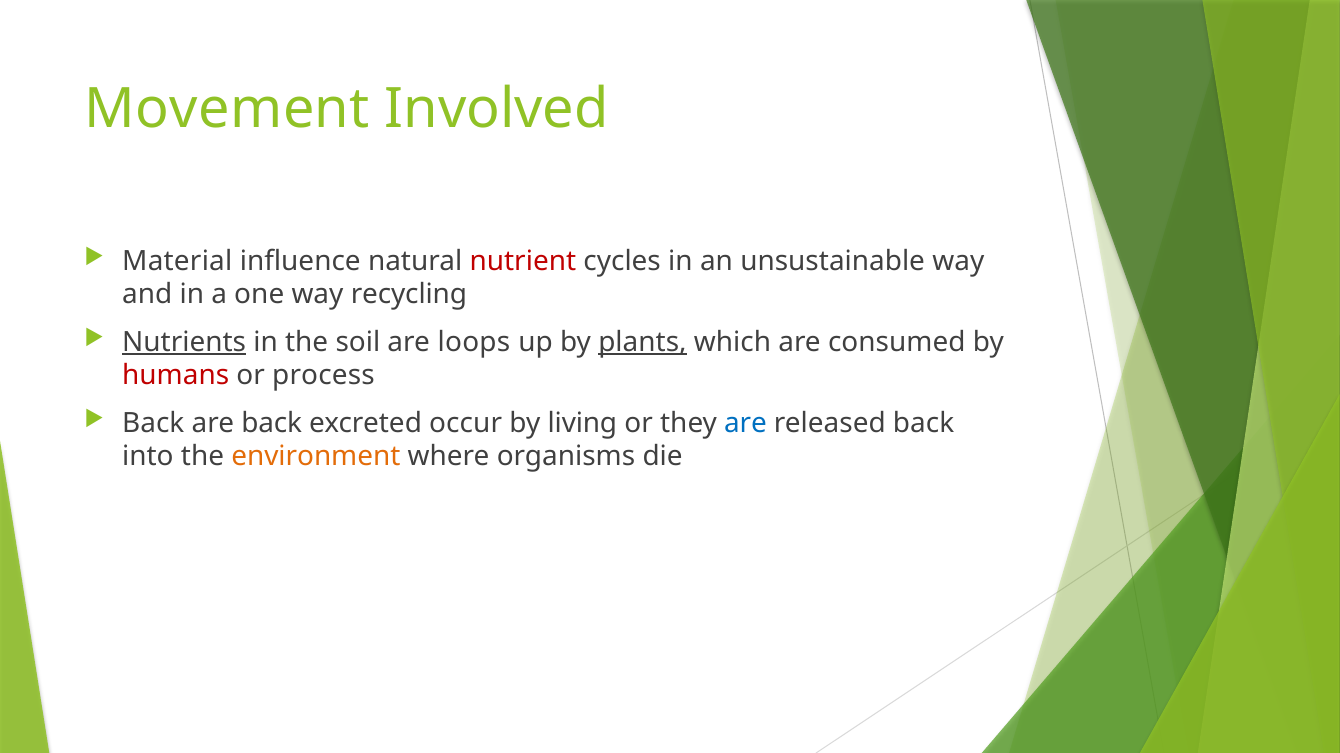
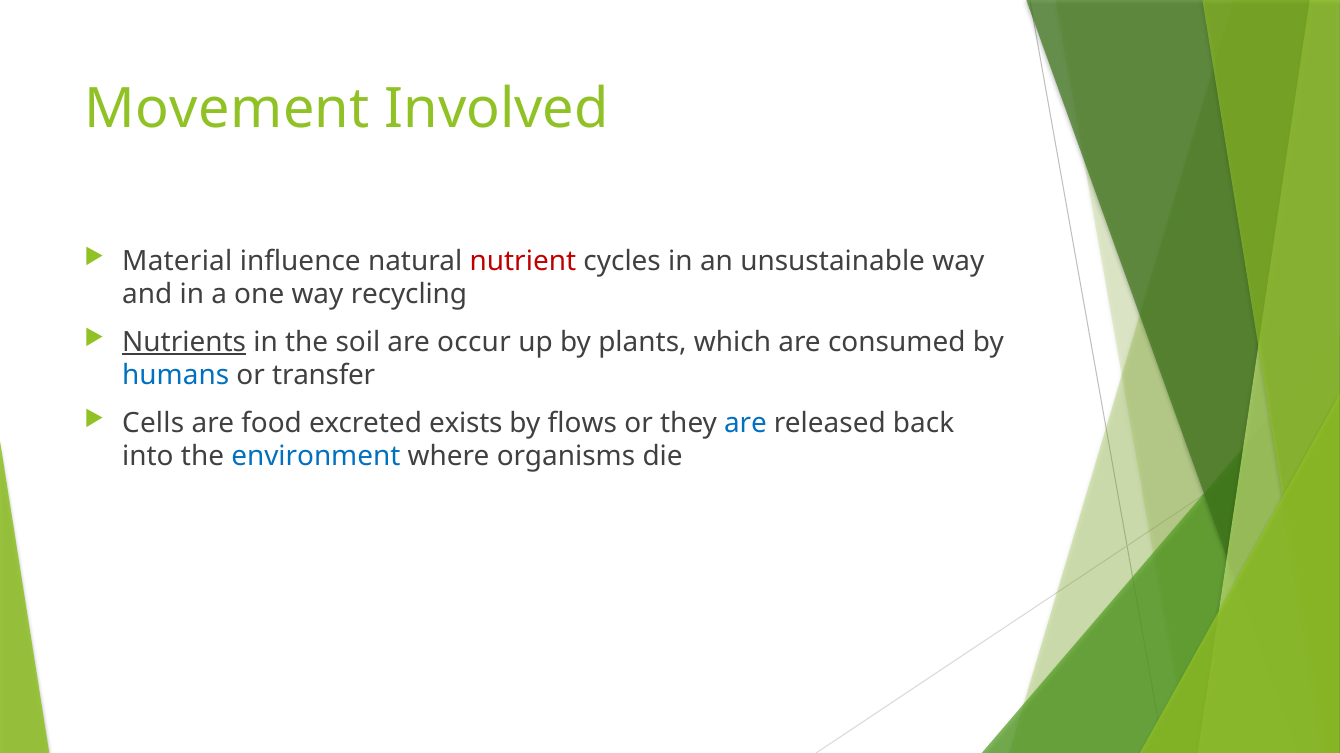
loops: loops -> occur
plants underline: present -> none
humans colour: red -> blue
process: process -> transfer
Back at (153, 423): Back -> Cells
are back: back -> food
occur: occur -> exists
living: living -> flows
environment colour: orange -> blue
